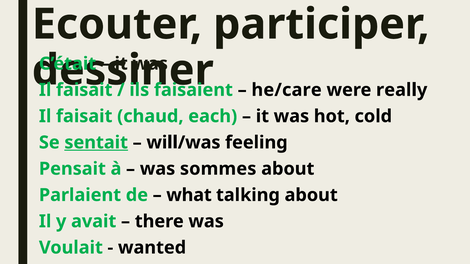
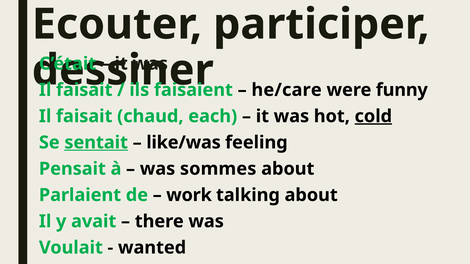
really: really -> funny
cold underline: none -> present
will/was: will/was -> like/was
what: what -> work
